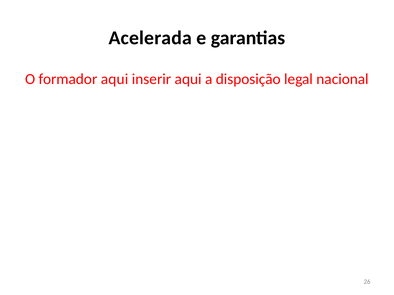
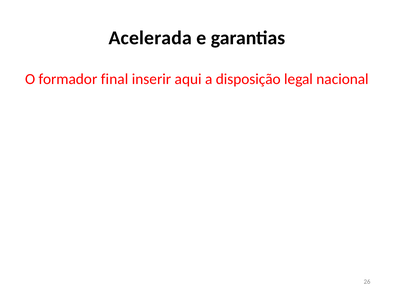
formador aqui: aqui -> final
